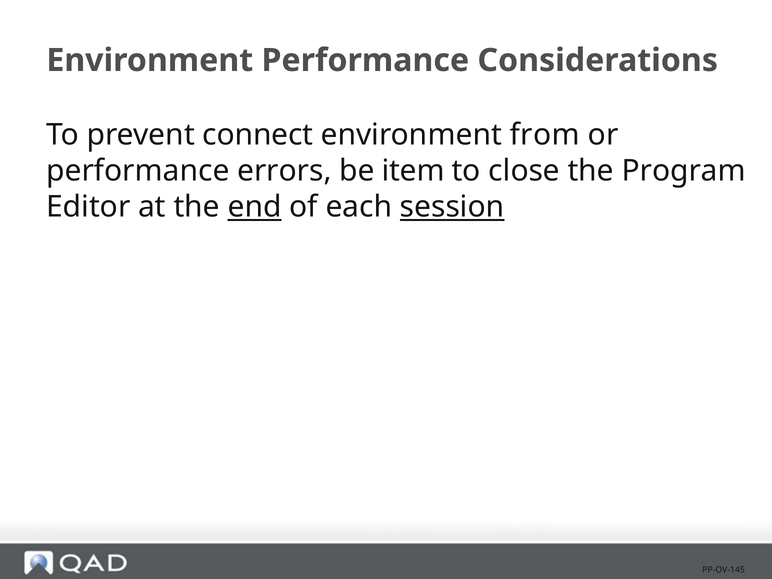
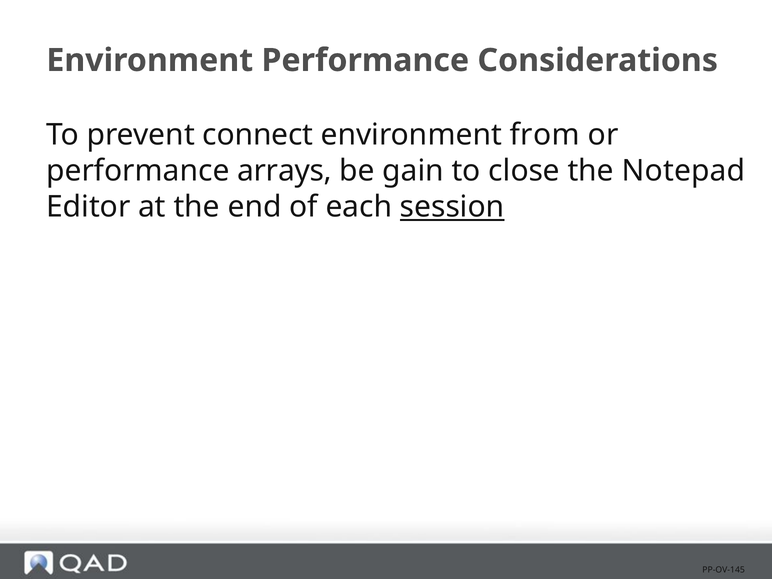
errors: errors -> arrays
item: item -> gain
Program: Program -> Notepad
end underline: present -> none
